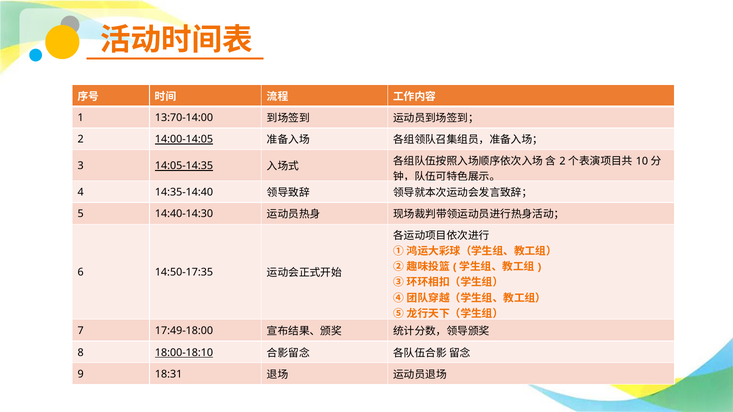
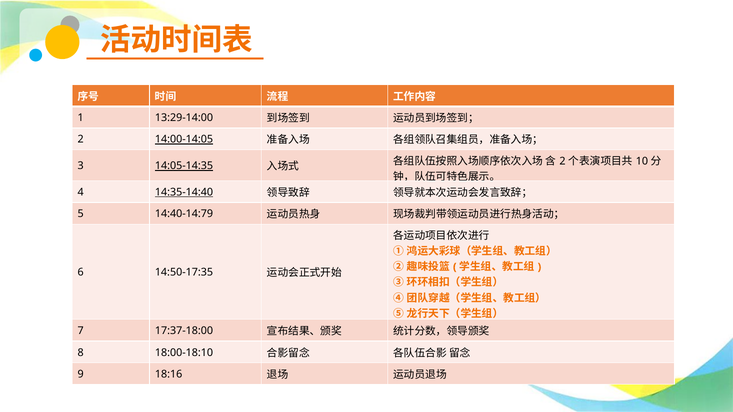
13:70-14:00: 13:70-14:00 -> 13:29-14:00
14:35-14:40 underline: none -> present
14:40-14:30: 14:40-14:30 -> 14:40-14:79
17:49-18:00: 17:49-18:00 -> 17:37-18:00
18:00-18:10 underline: present -> none
18:31: 18:31 -> 18:16
